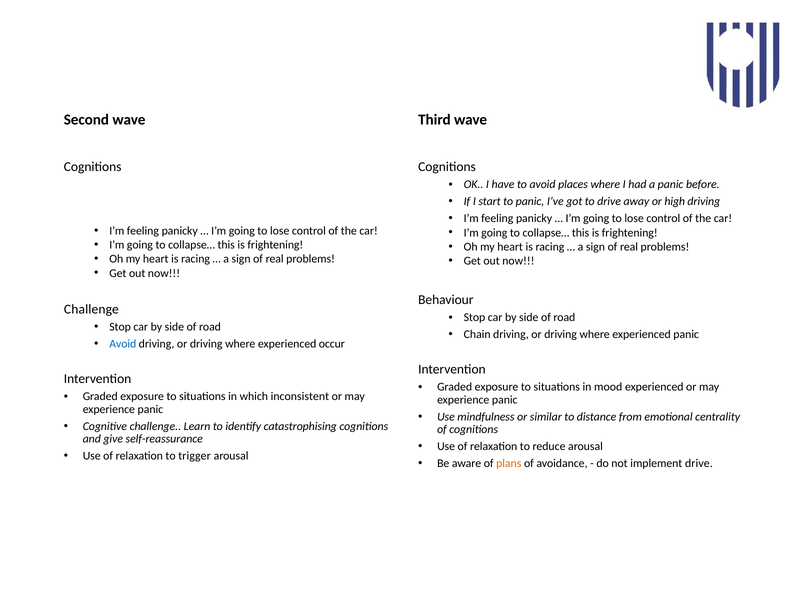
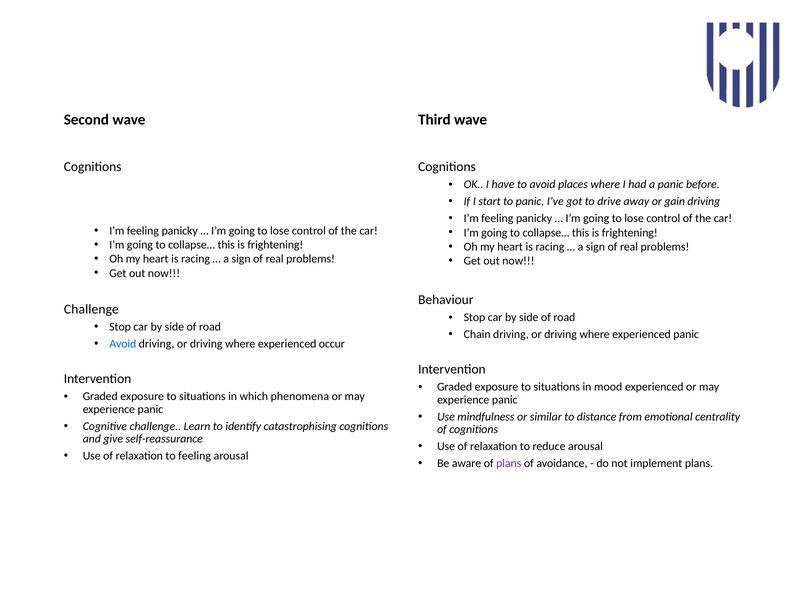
high: high -> gain
inconsistent: inconsistent -> phenomena
to trigger: trigger -> feeling
plans at (509, 463) colour: orange -> purple
implement drive: drive -> plans
